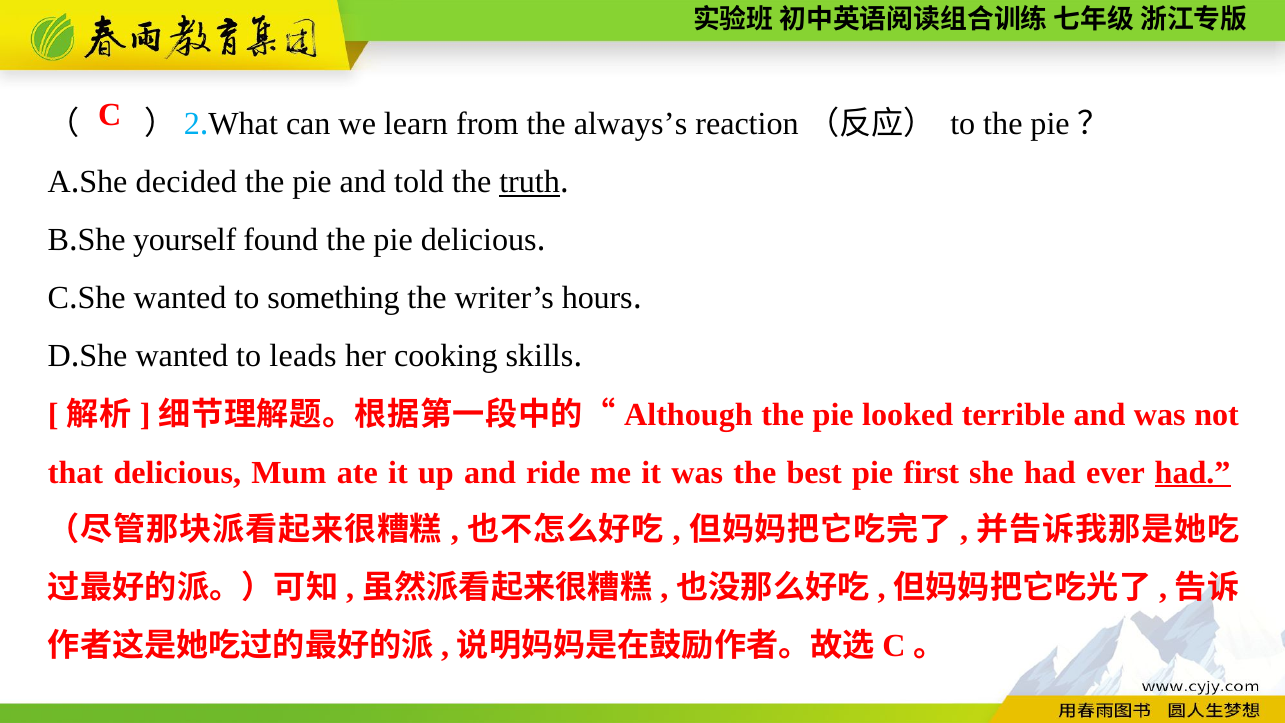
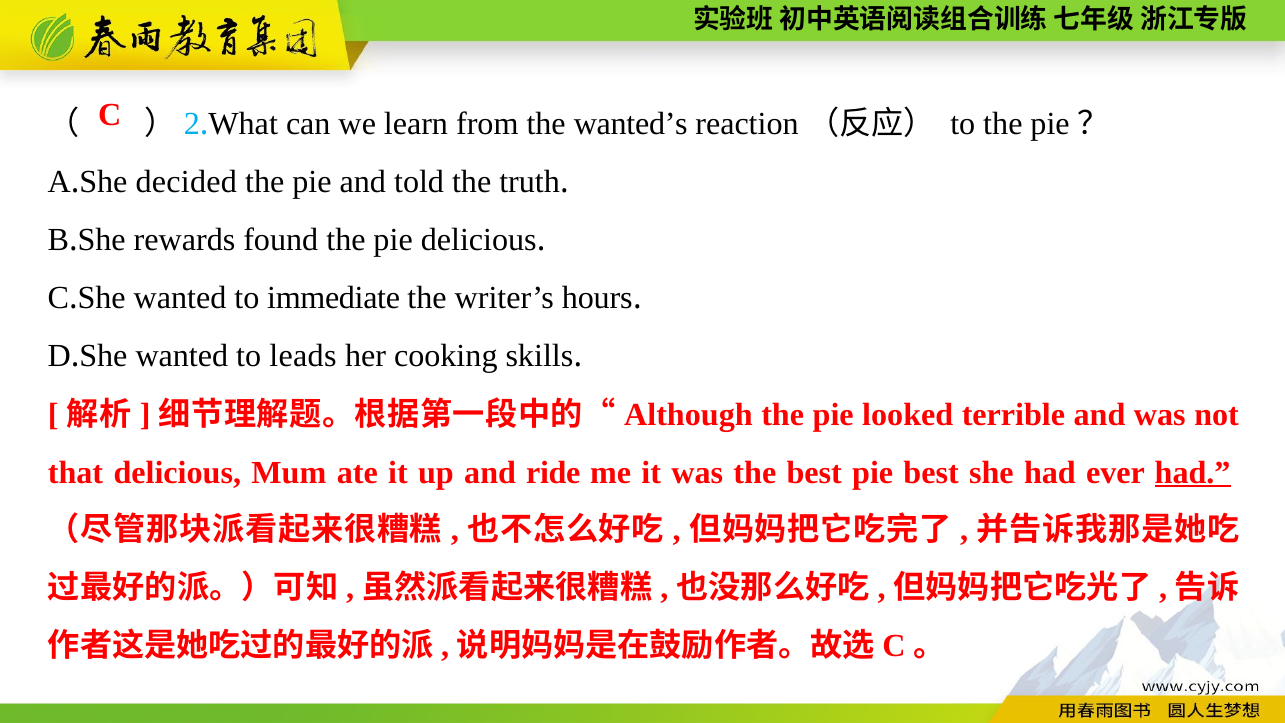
always’s: always’s -> wanted’s
truth underline: present -> none
yourself: yourself -> rewards
something: something -> immediate
pie first: first -> best
